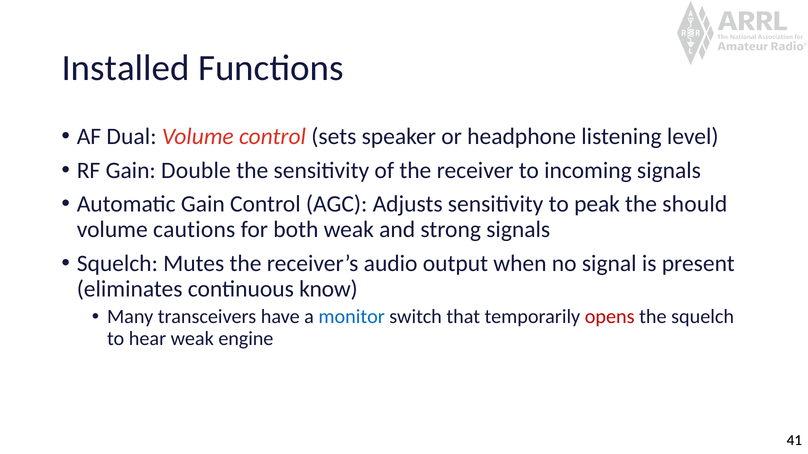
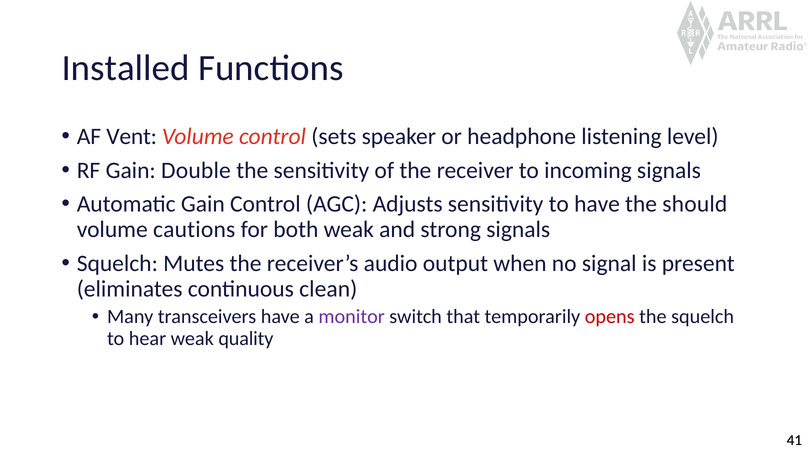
Dual: Dual -> Vent
to peak: peak -> have
know: know -> clean
monitor colour: blue -> purple
engine: engine -> quality
